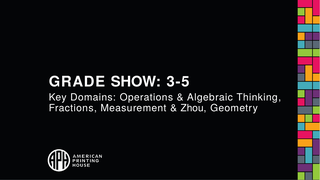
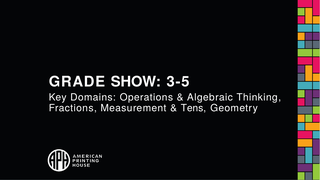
Zhou: Zhou -> Tens
